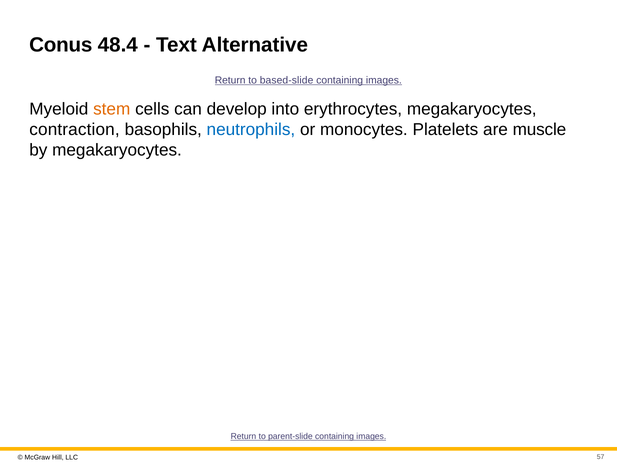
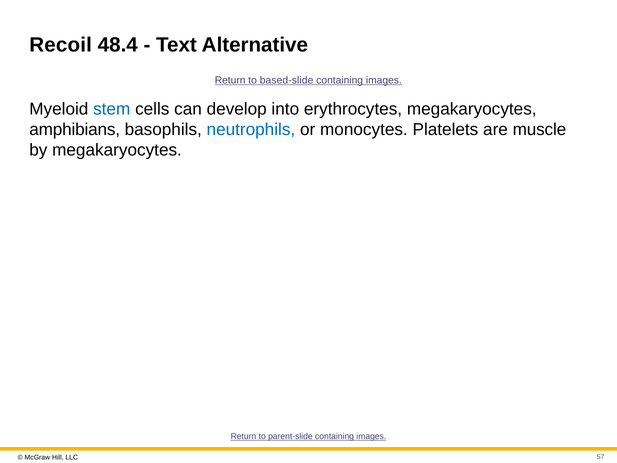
Conus: Conus -> Recoil
stem colour: orange -> blue
contraction: contraction -> amphibians
